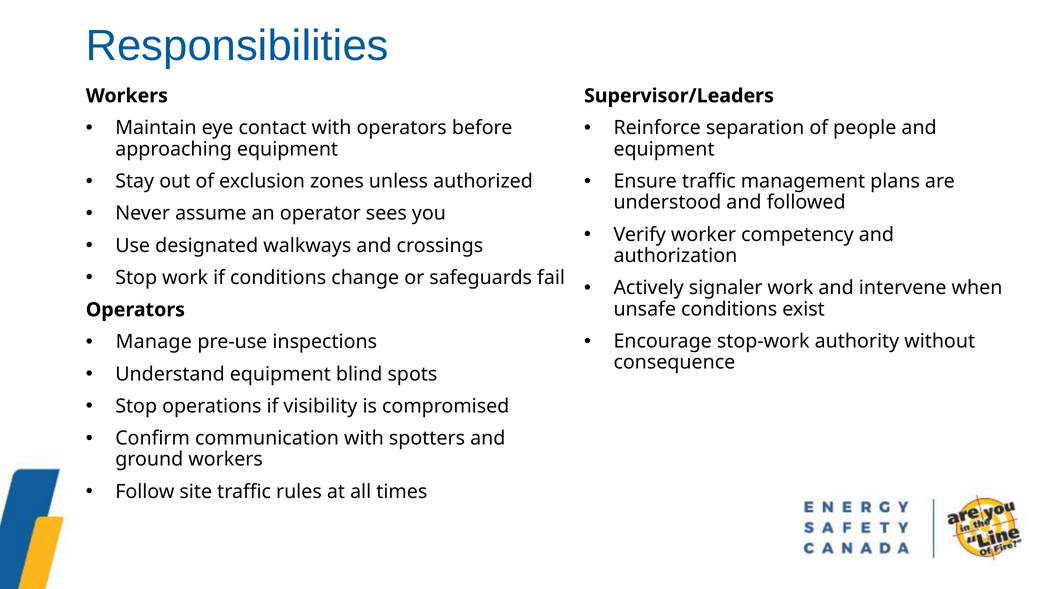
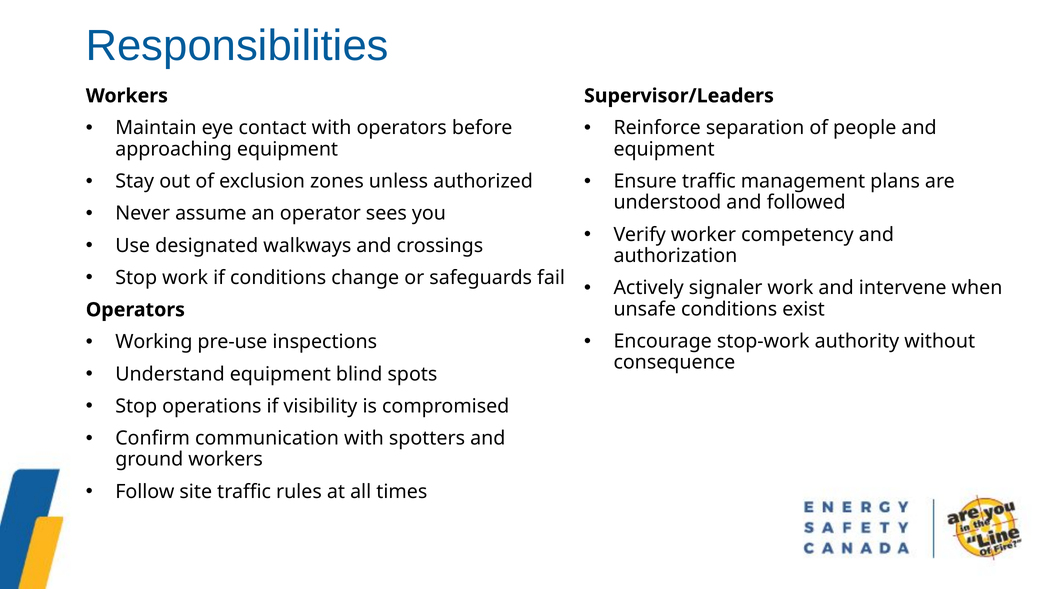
Manage: Manage -> Working
